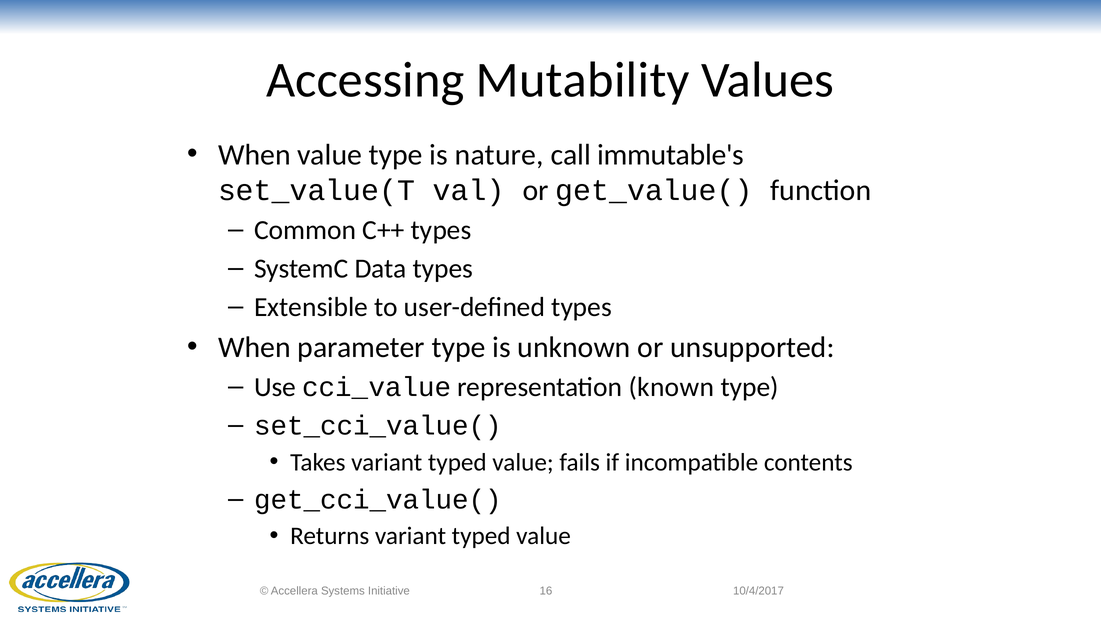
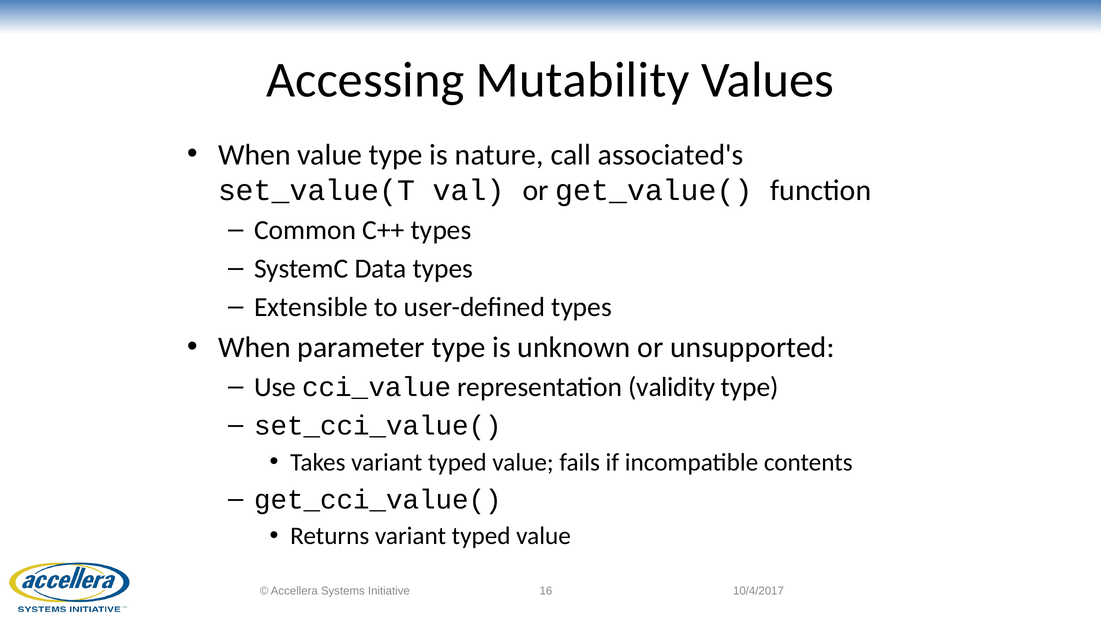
immutable's: immutable's -> associated's
known: known -> validity
